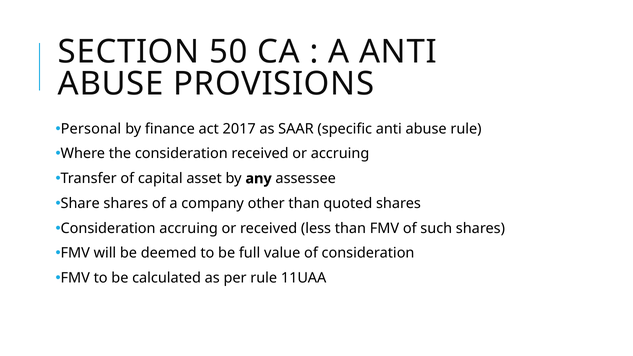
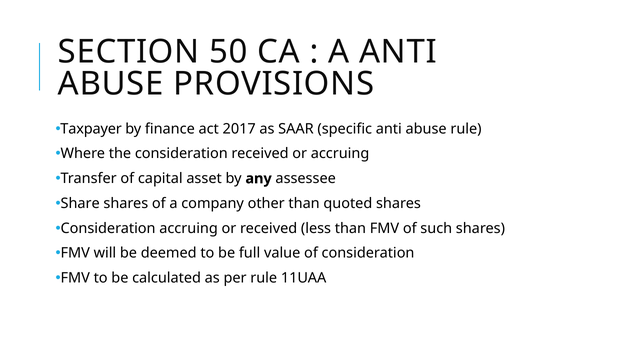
Personal: Personal -> Taxpayer
